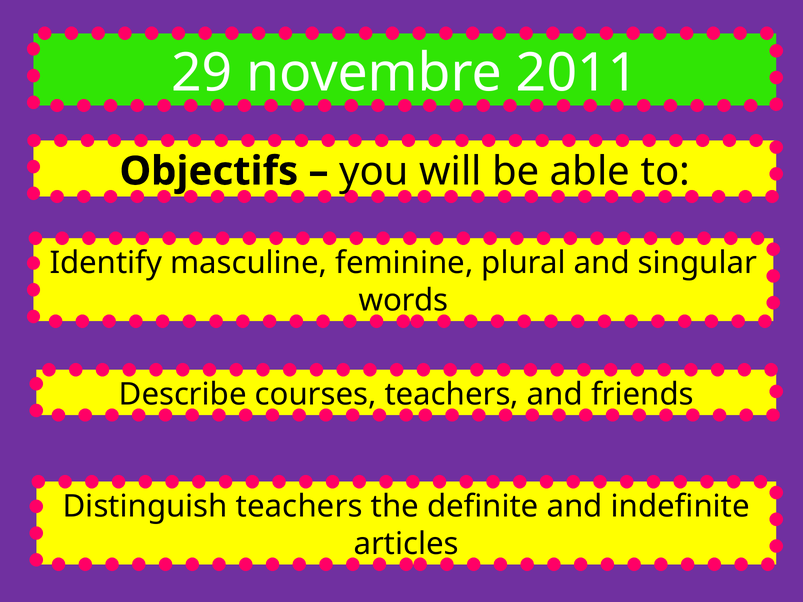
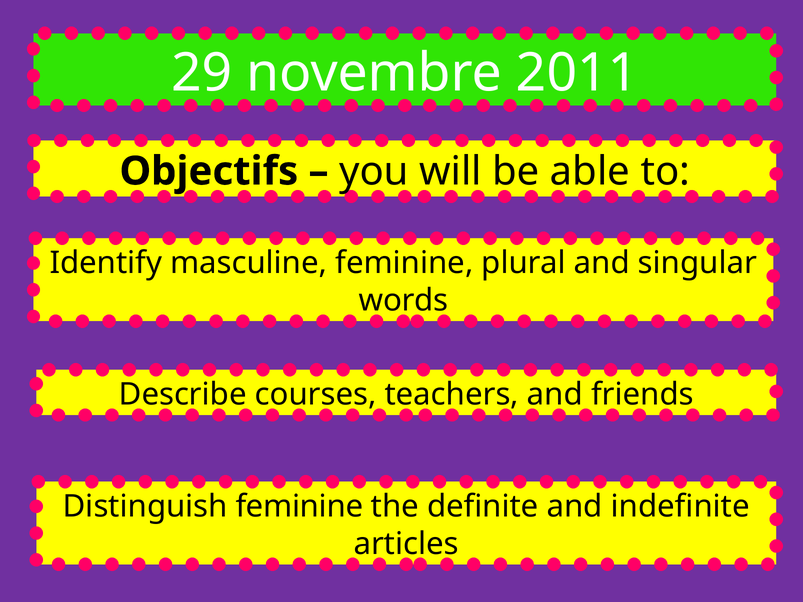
Distinguish teachers: teachers -> feminine
